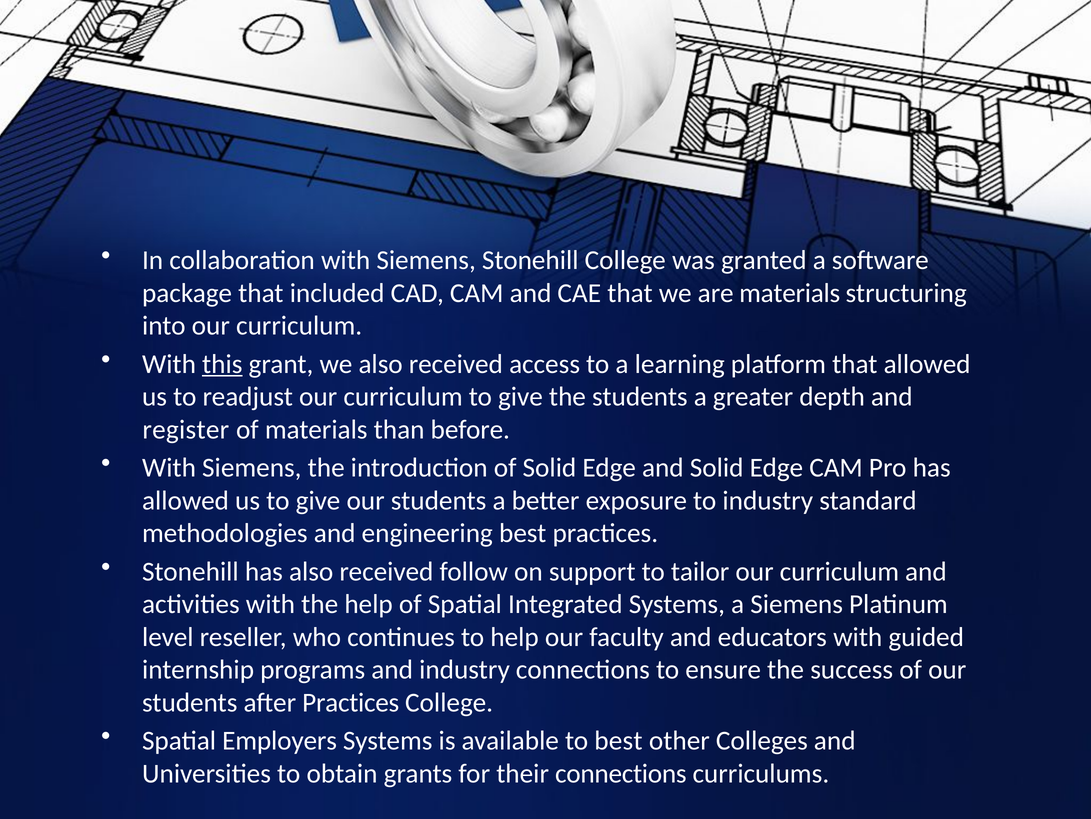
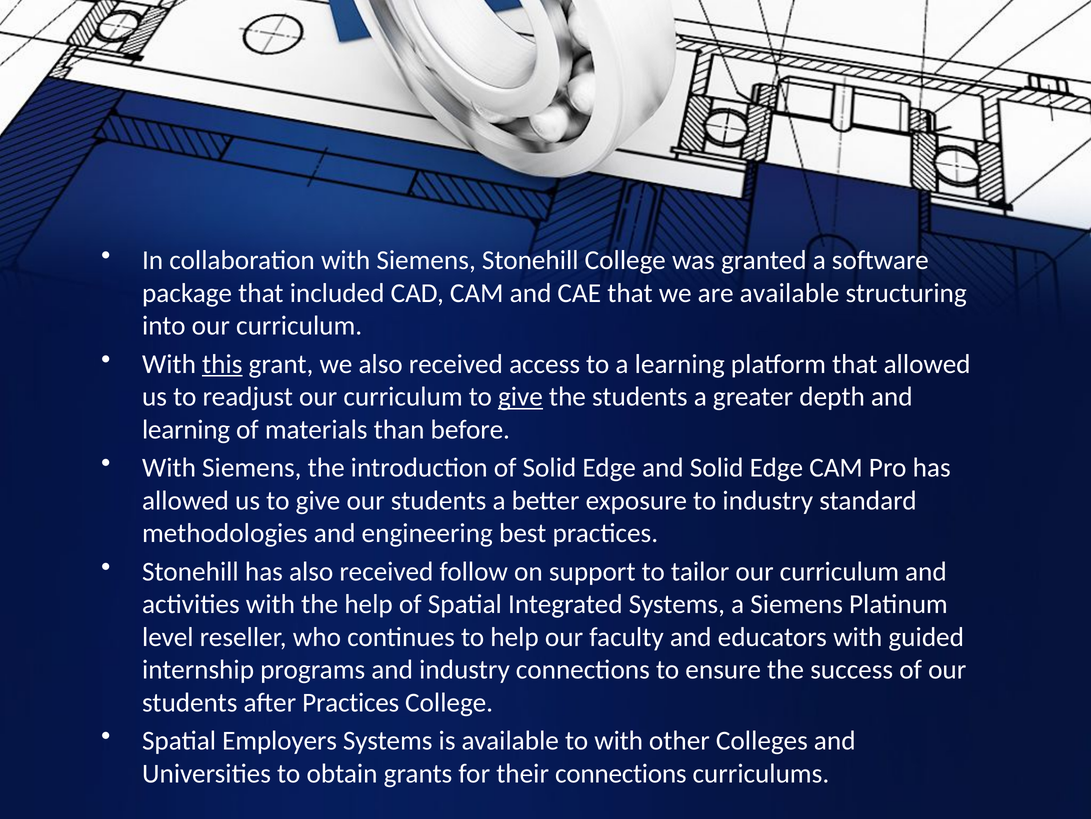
are materials: materials -> available
give at (520, 396) underline: none -> present
register at (186, 429): register -> learning
to best: best -> with
